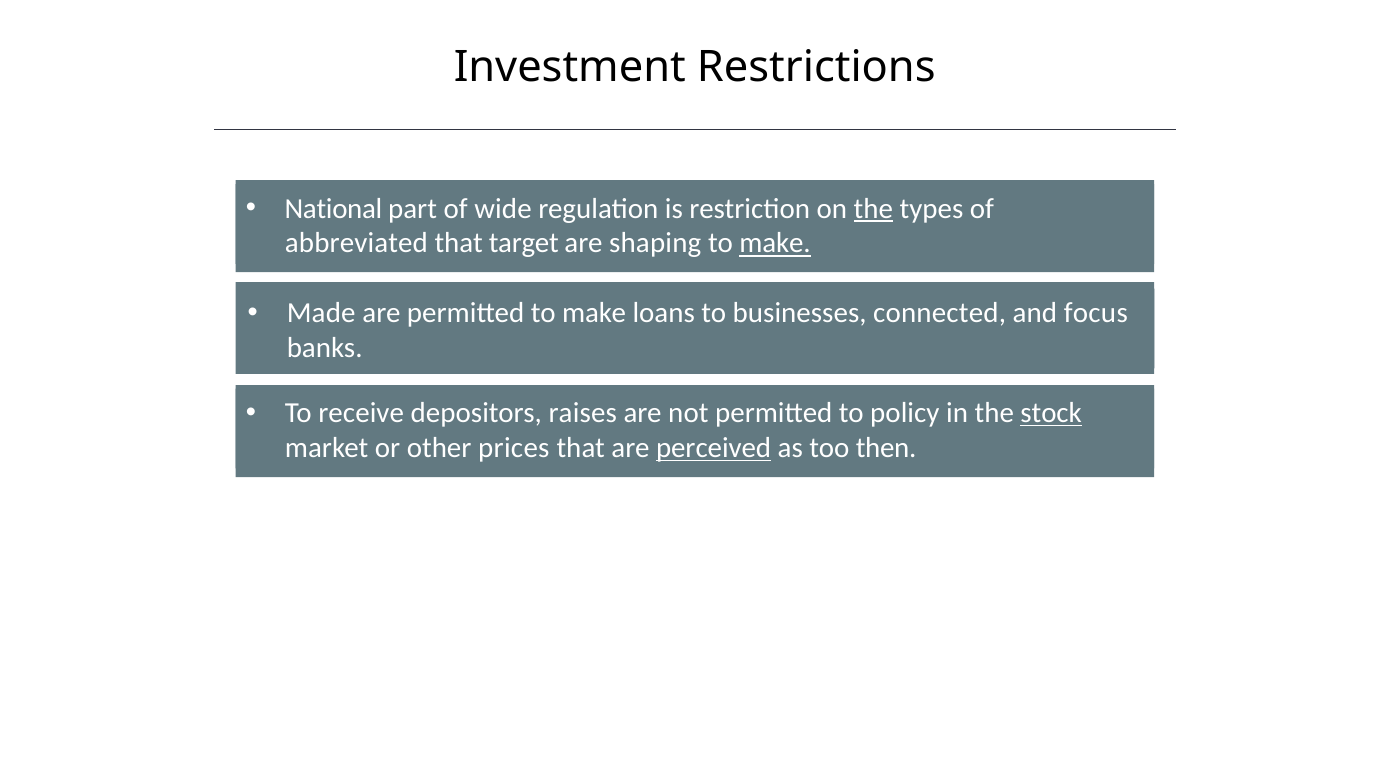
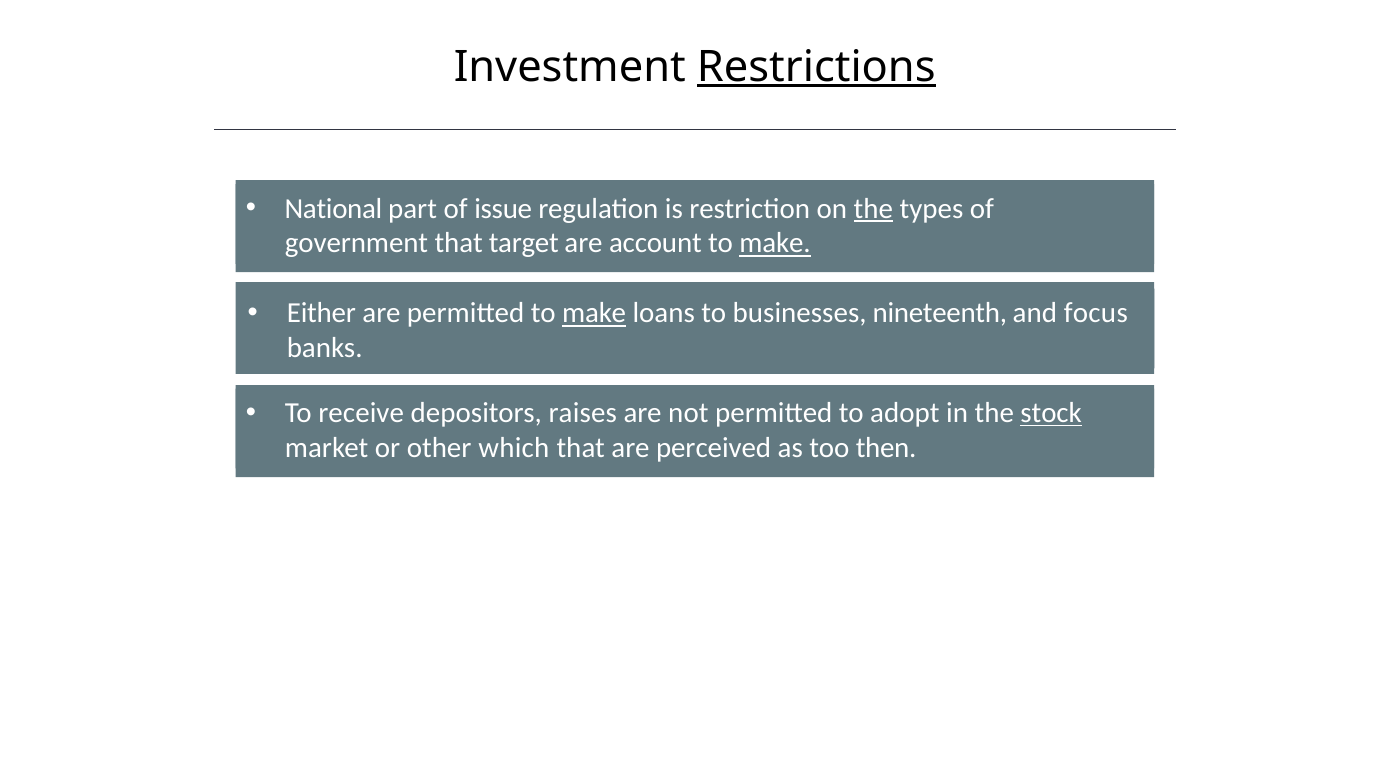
Restrictions underline: none -> present
wide: wide -> issue
abbreviated: abbreviated -> government
shaping: shaping -> account
Made: Made -> Either
make at (594, 313) underline: none -> present
connected: connected -> nineteenth
policy: policy -> adopt
prices: prices -> which
perceived underline: present -> none
